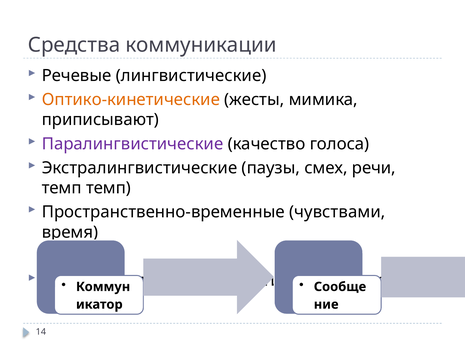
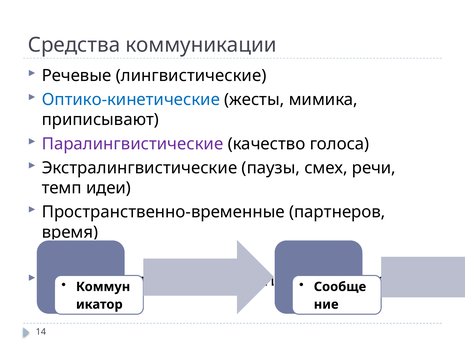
Оптико-кинетические colour: orange -> blue
темп темп: темп -> идеи
чувствами: чувствами -> партнеров
